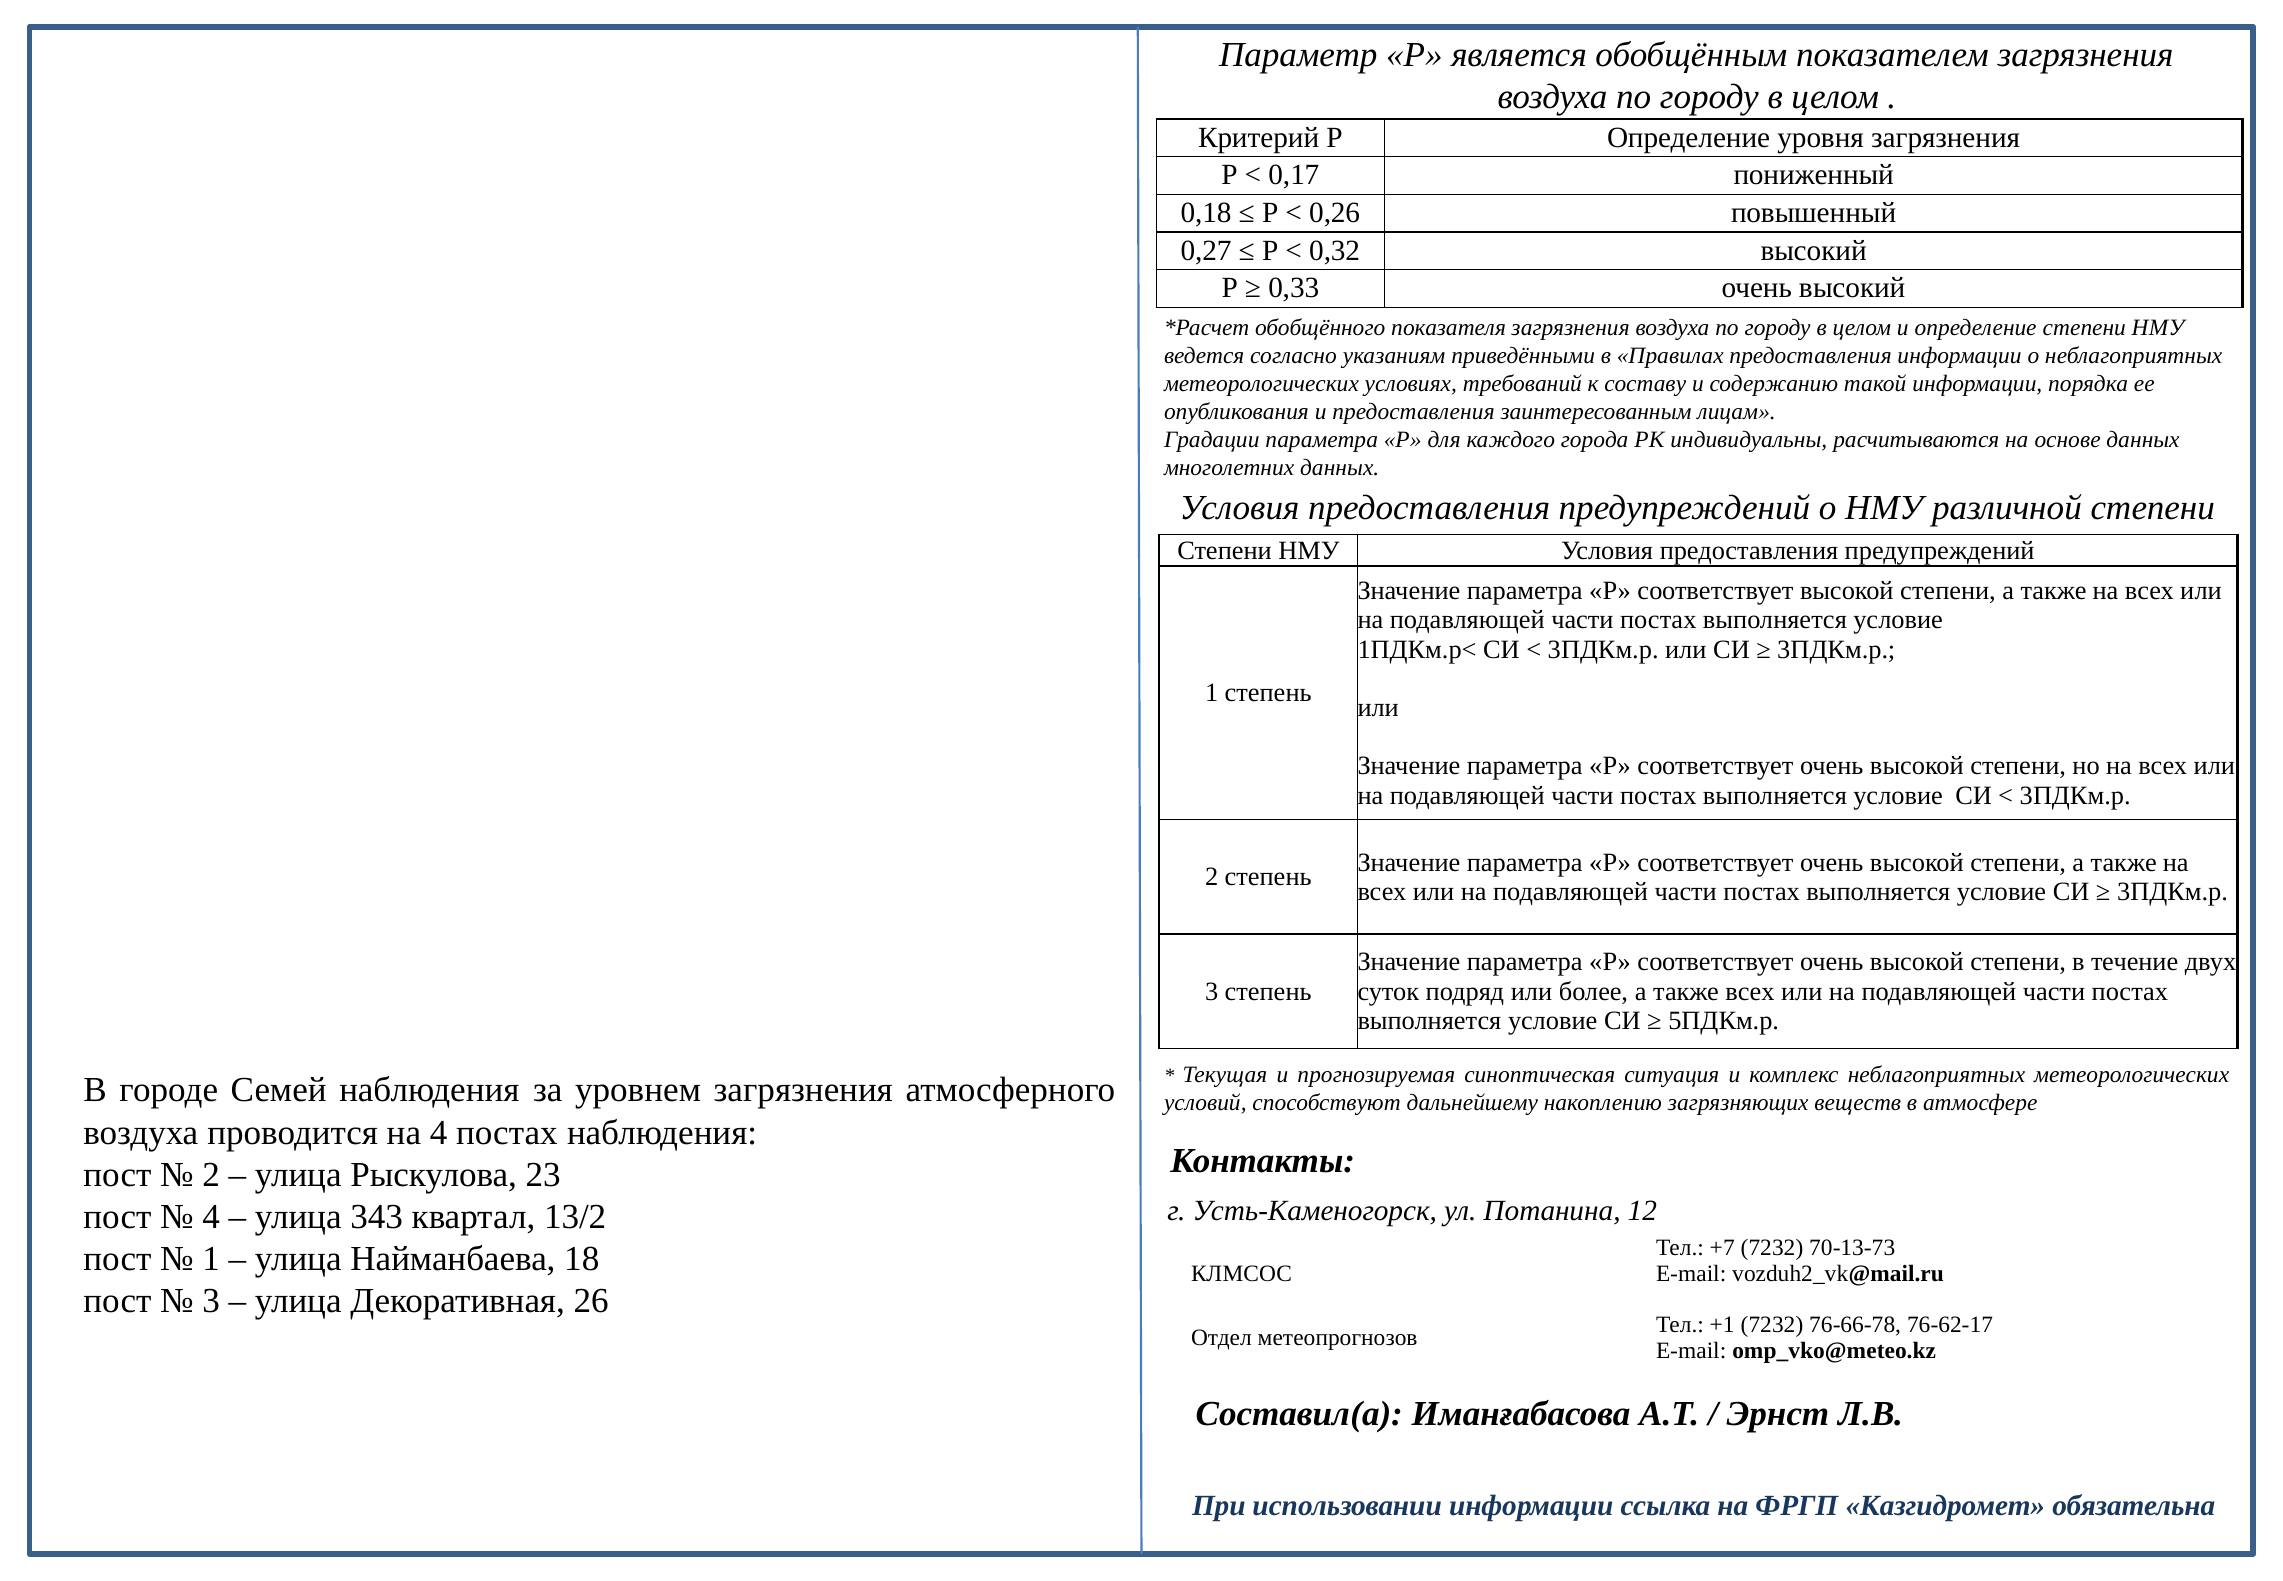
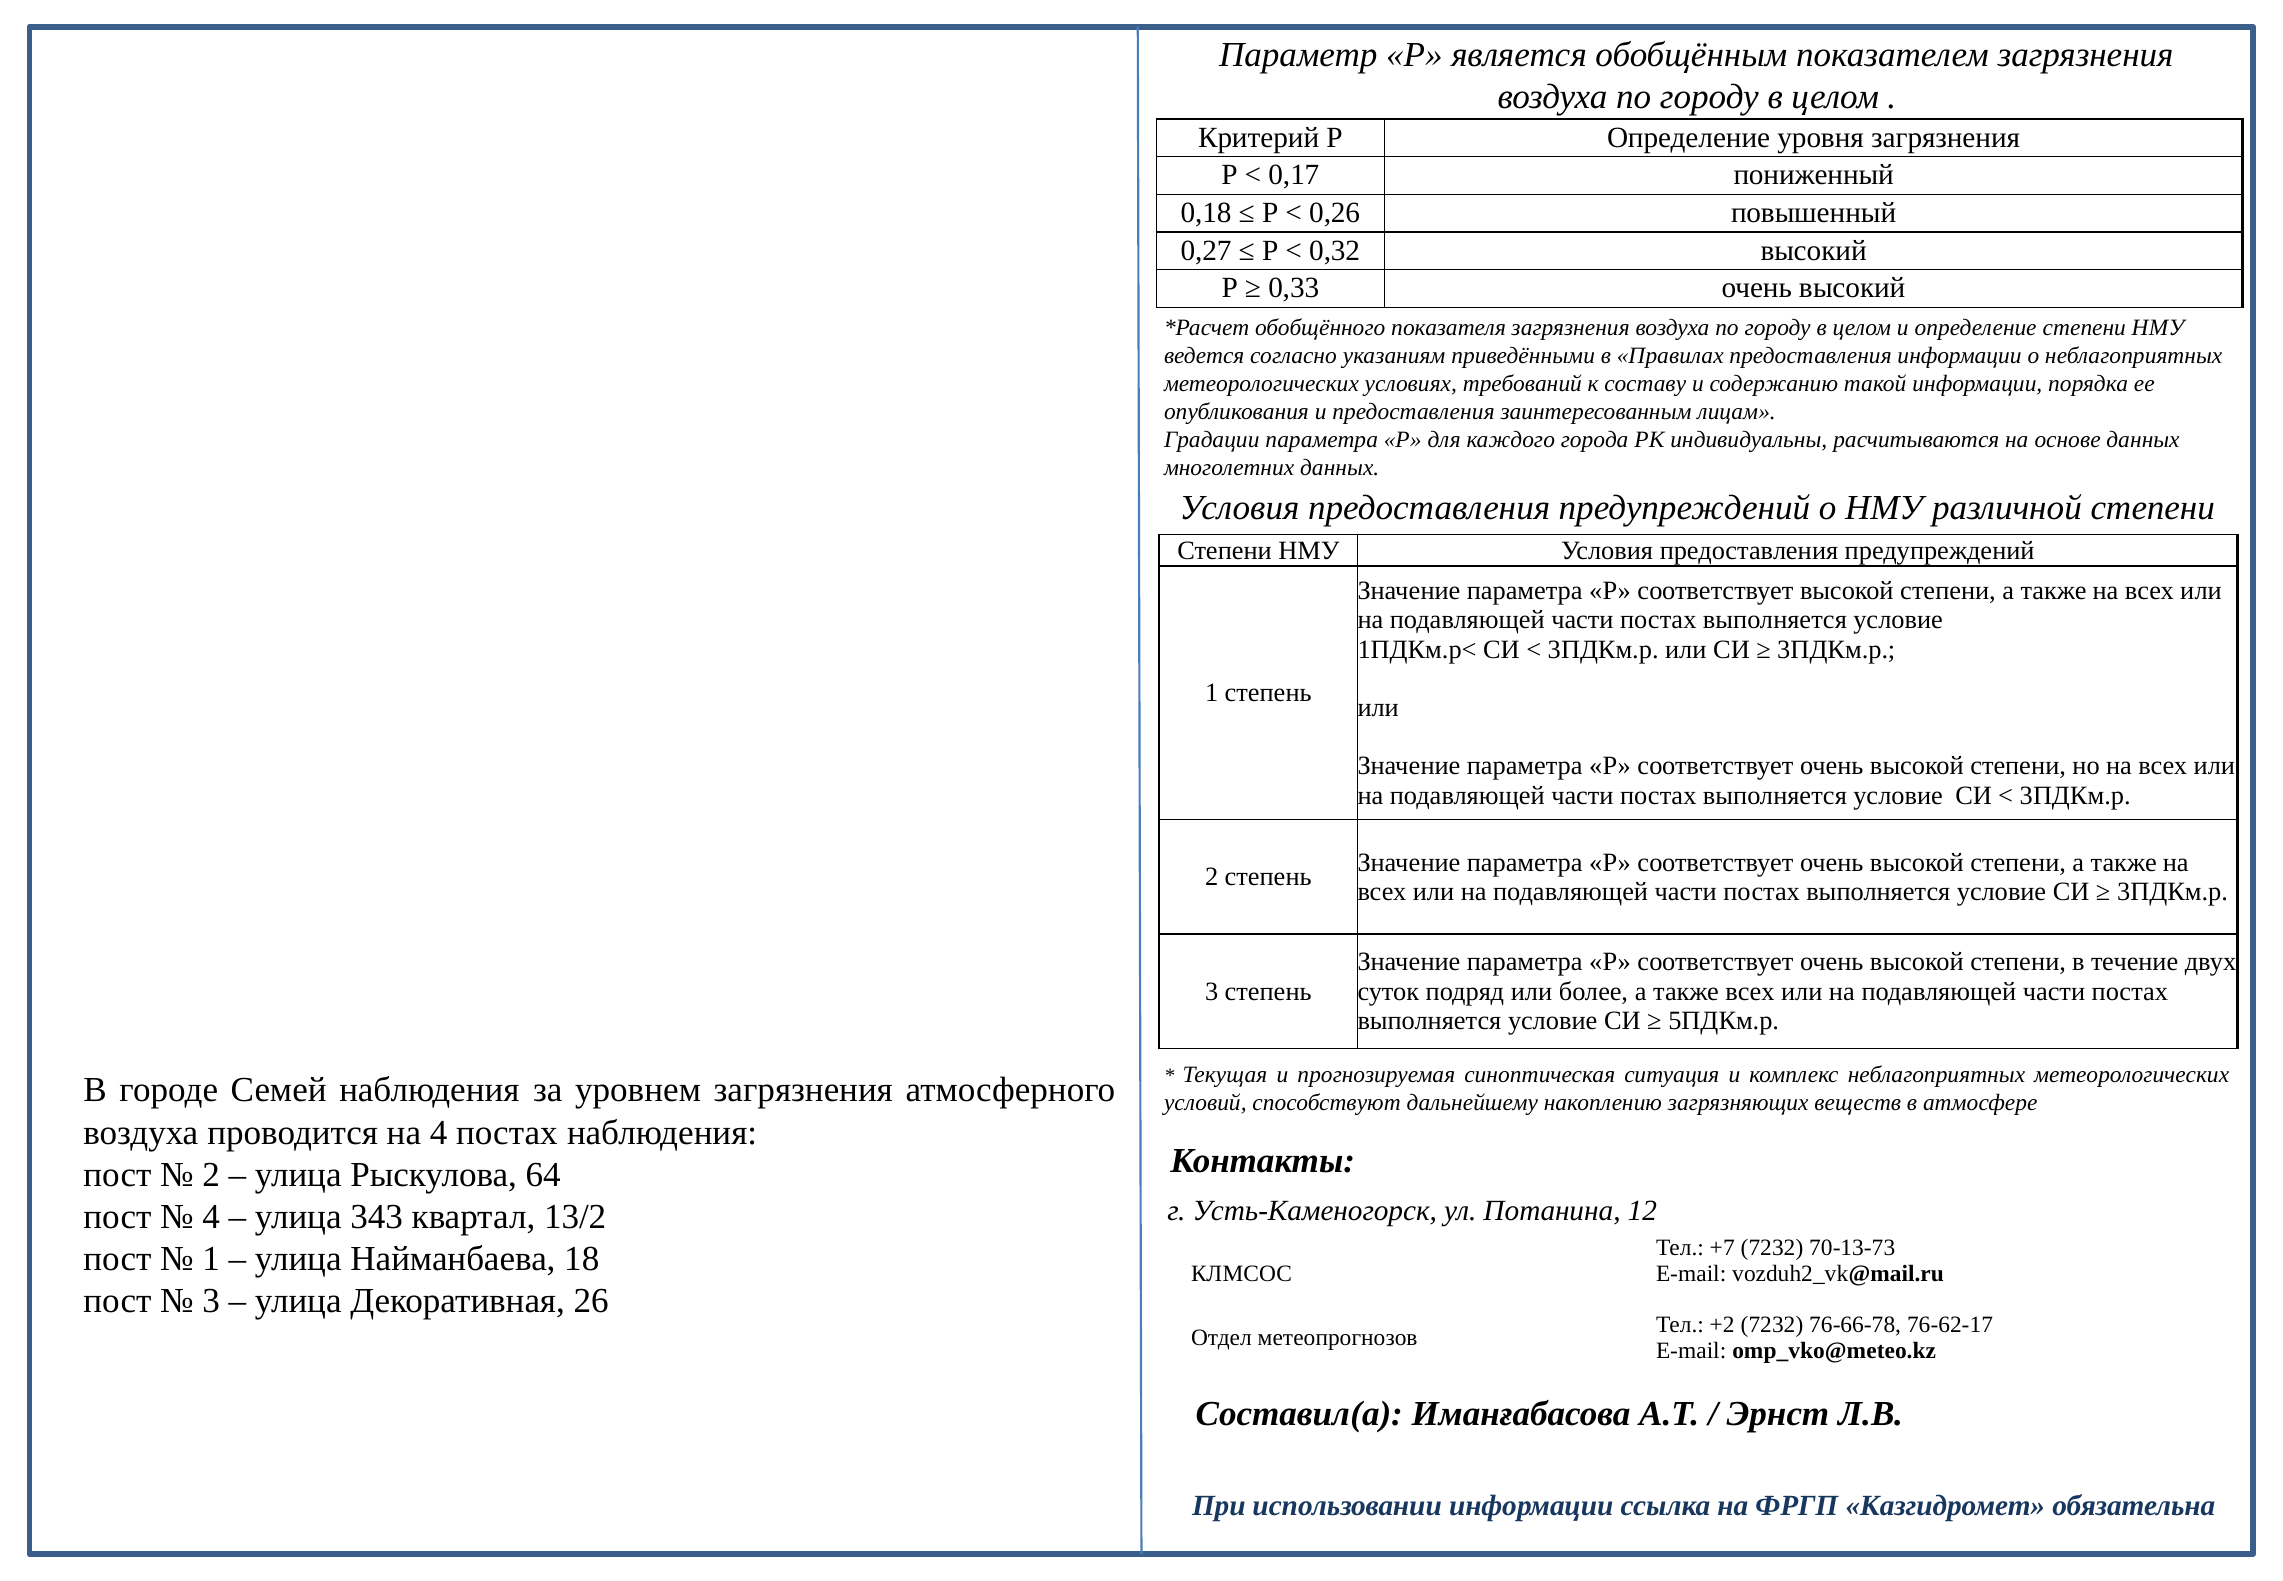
23: 23 -> 64
+1: +1 -> +2
